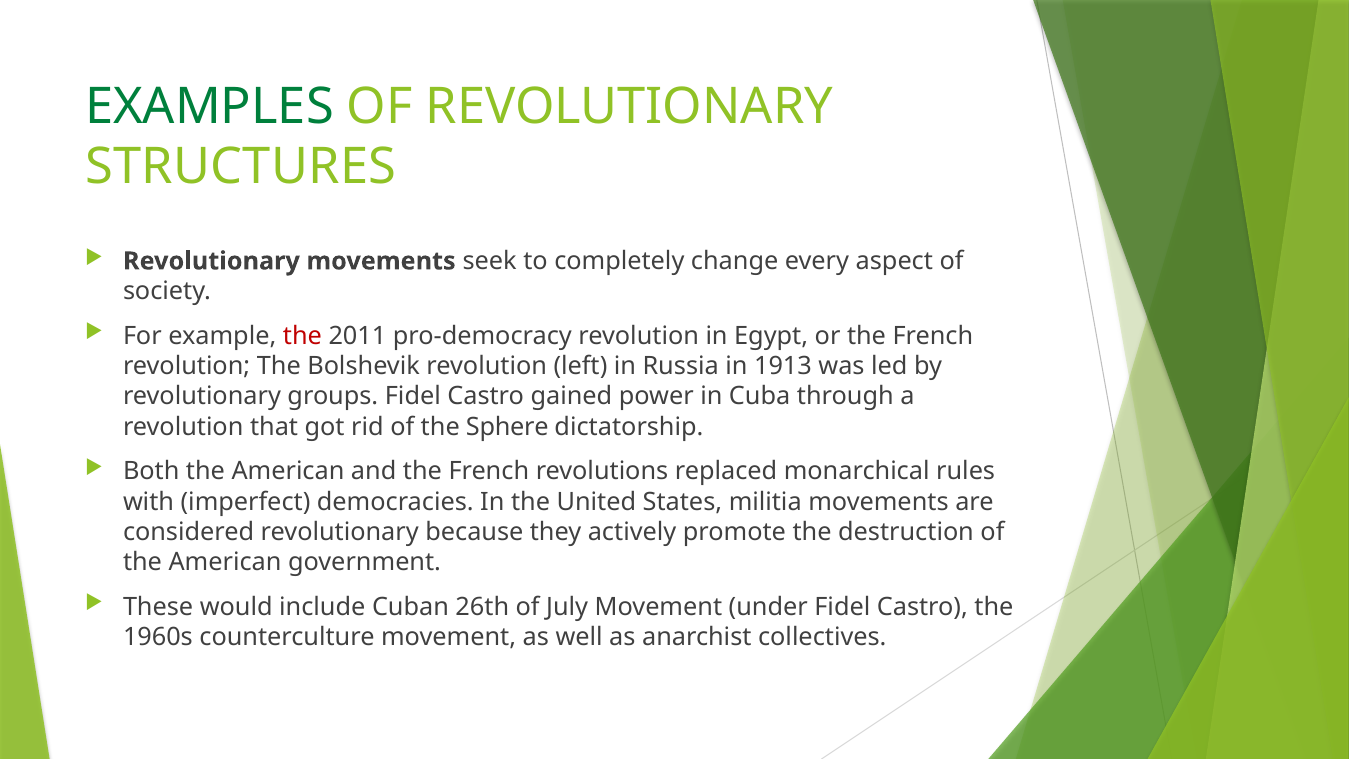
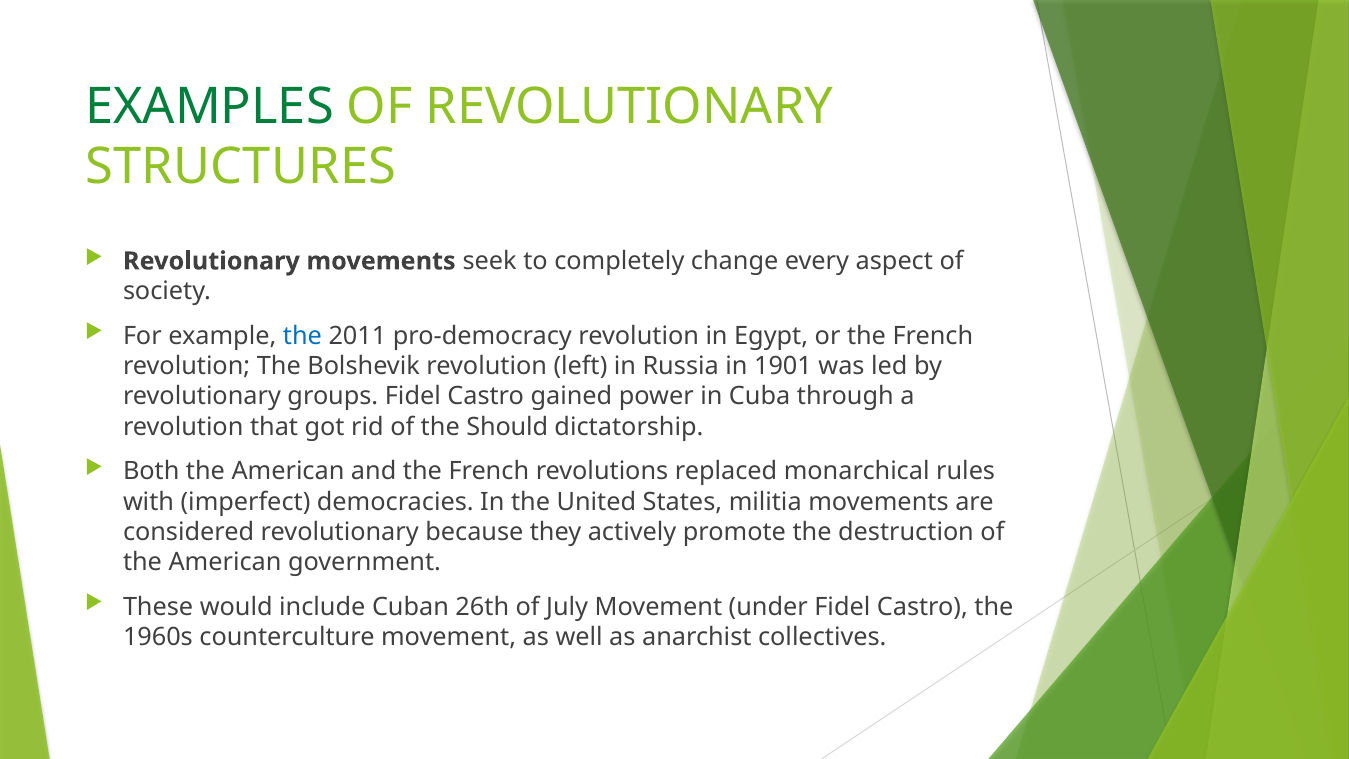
the at (302, 336) colour: red -> blue
1913: 1913 -> 1901
Sphere: Sphere -> Should
